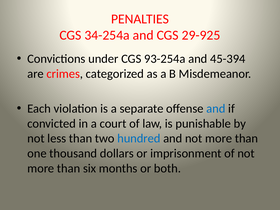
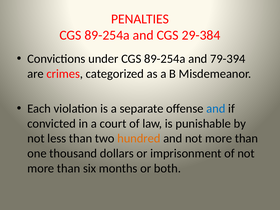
34-254a at (107, 35): 34-254a -> 89-254a
29-925: 29-925 -> 29-384
under CGS 93-254a: 93-254a -> 89-254a
45-394: 45-394 -> 79-394
hundred colour: blue -> orange
